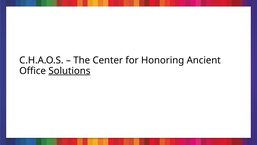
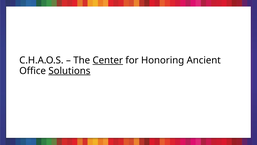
Center underline: none -> present
